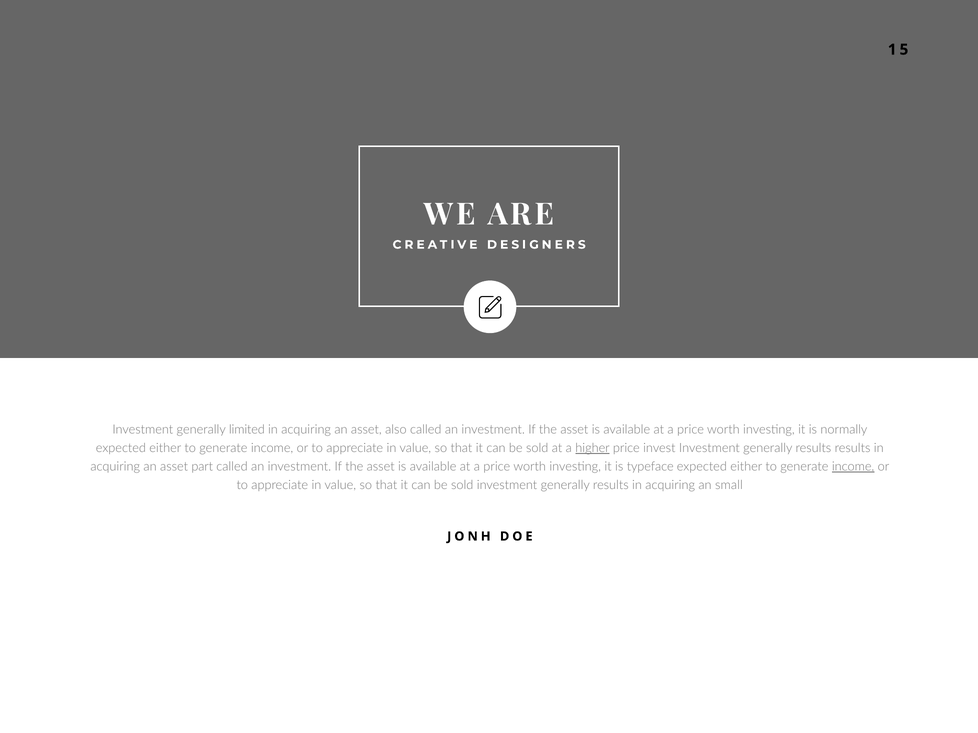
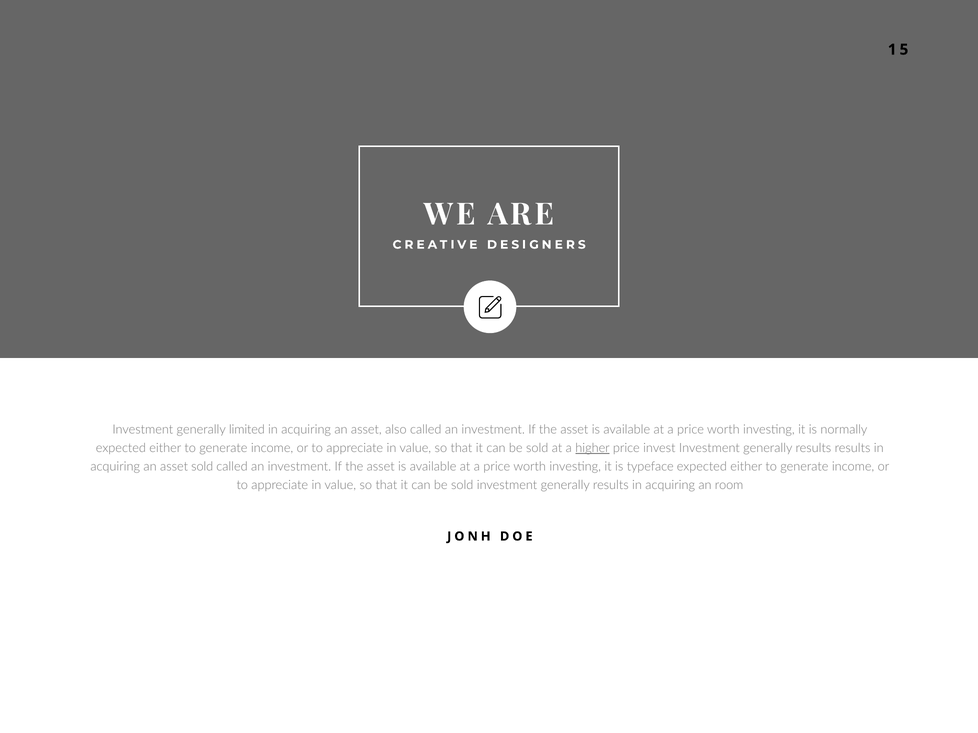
asset part: part -> sold
income at (853, 467) underline: present -> none
small: small -> room
